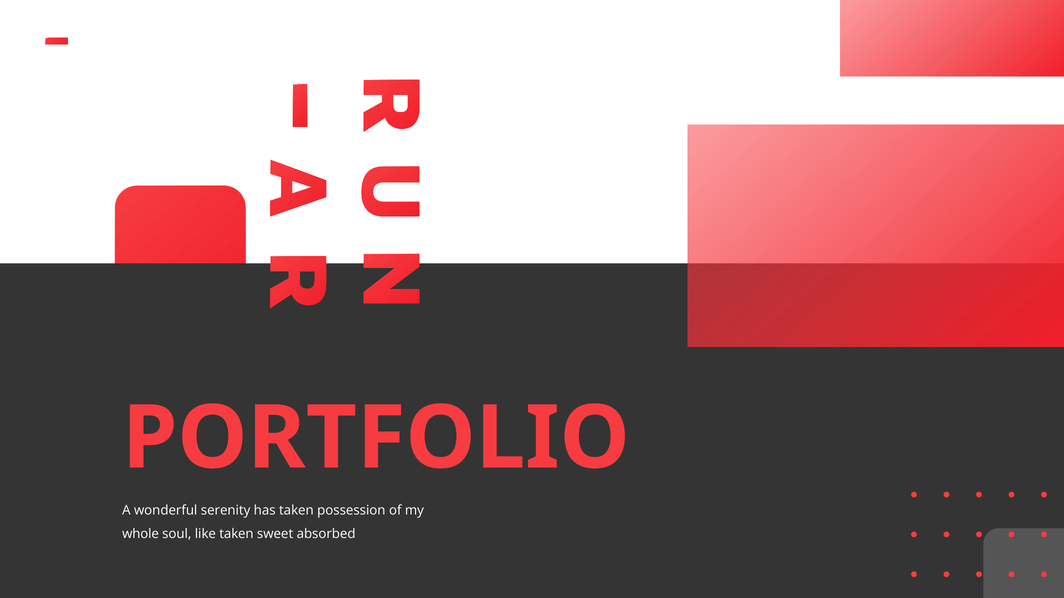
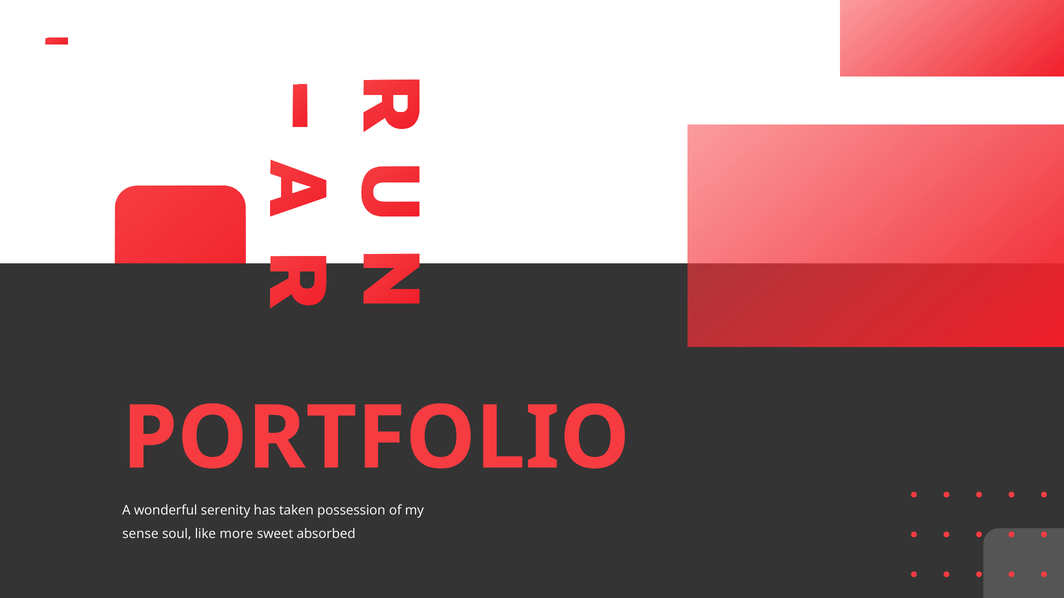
whole: whole -> sense
like taken: taken -> more
